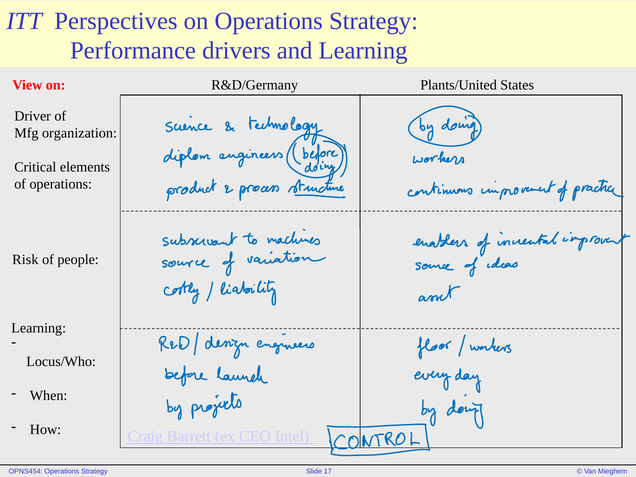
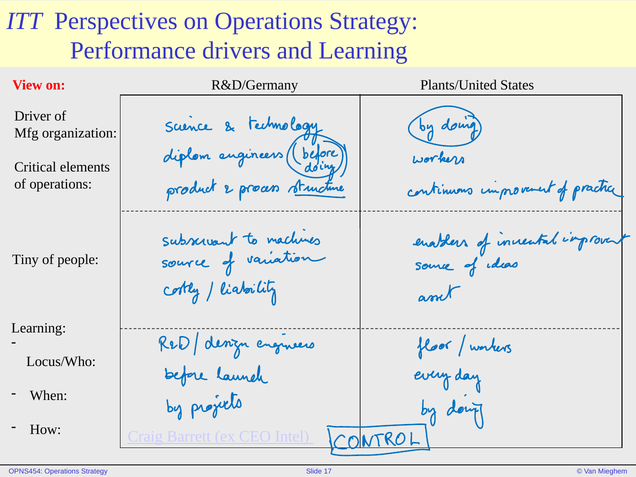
Risk: Risk -> Tiny
